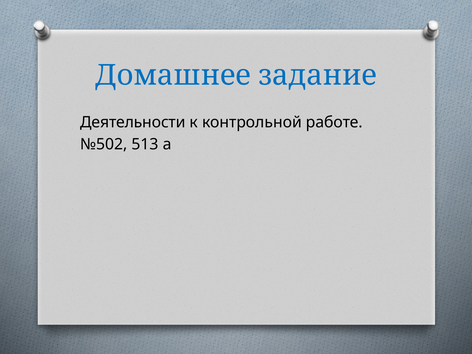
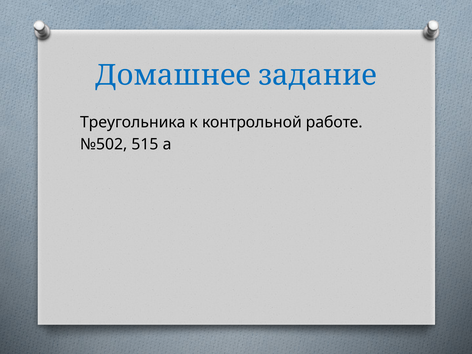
Деятельности: Деятельности -> Треугольника
513: 513 -> 515
